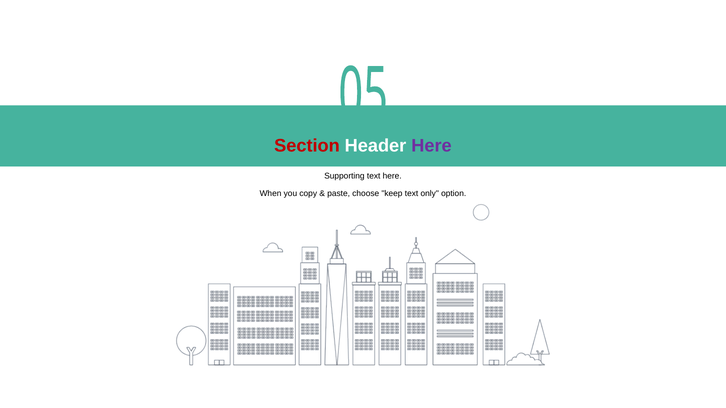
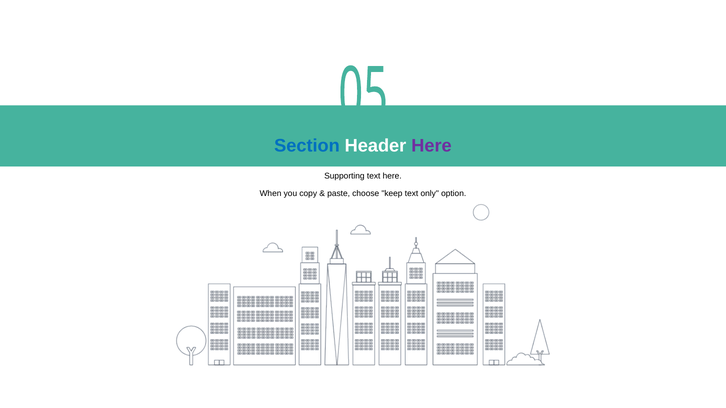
Section colour: red -> blue
